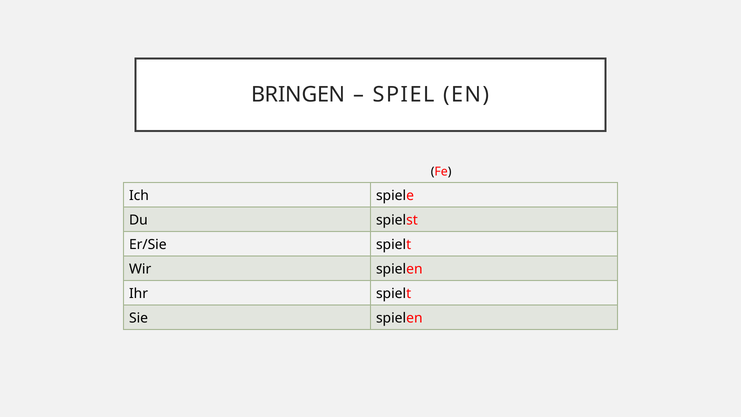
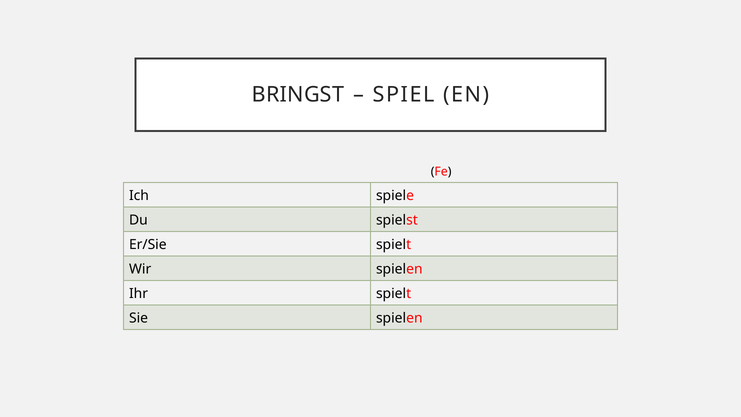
BRINGEN: BRINGEN -> BRINGST
